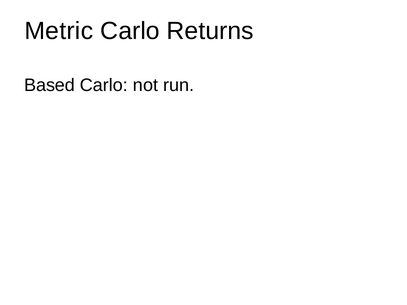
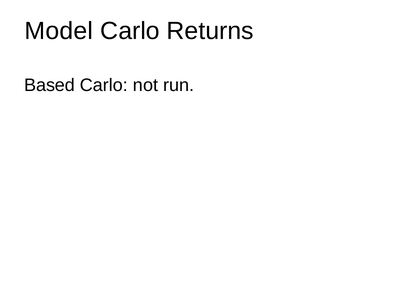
Metric: Metric -> Model
